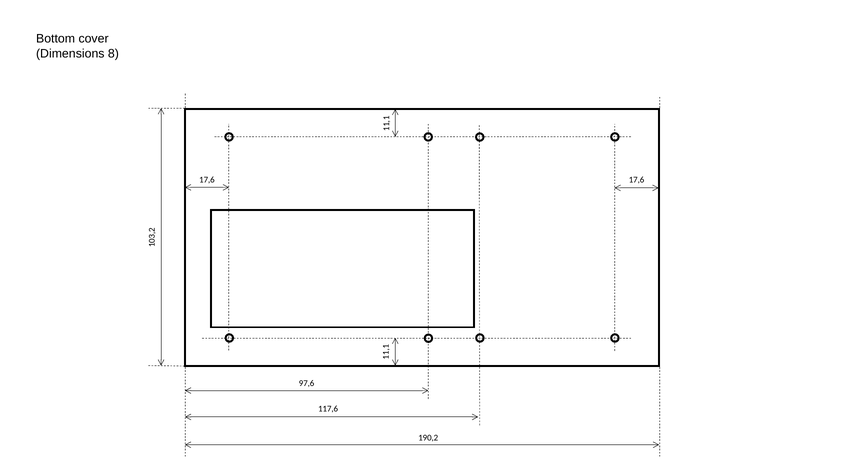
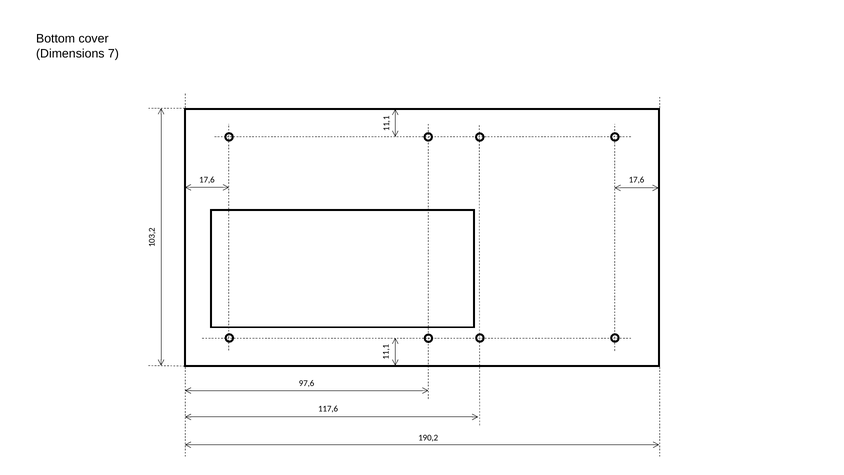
8: 8 -> 7
